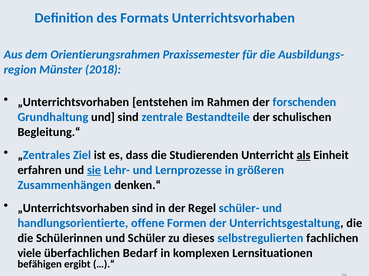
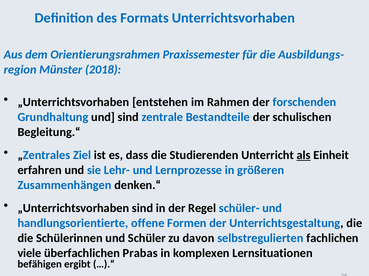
sie underline: present -> none
dieses: dieses -> davon
Bedarf: Bedarf -> Prabas
